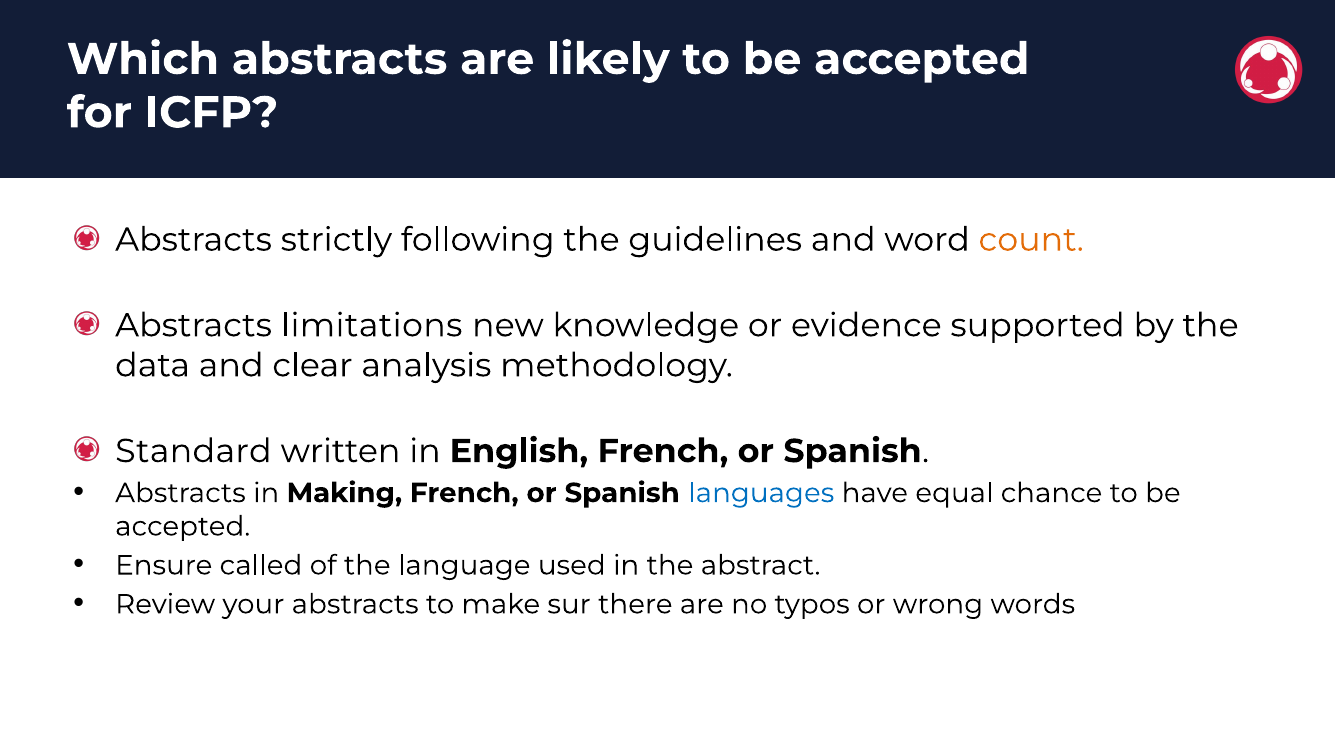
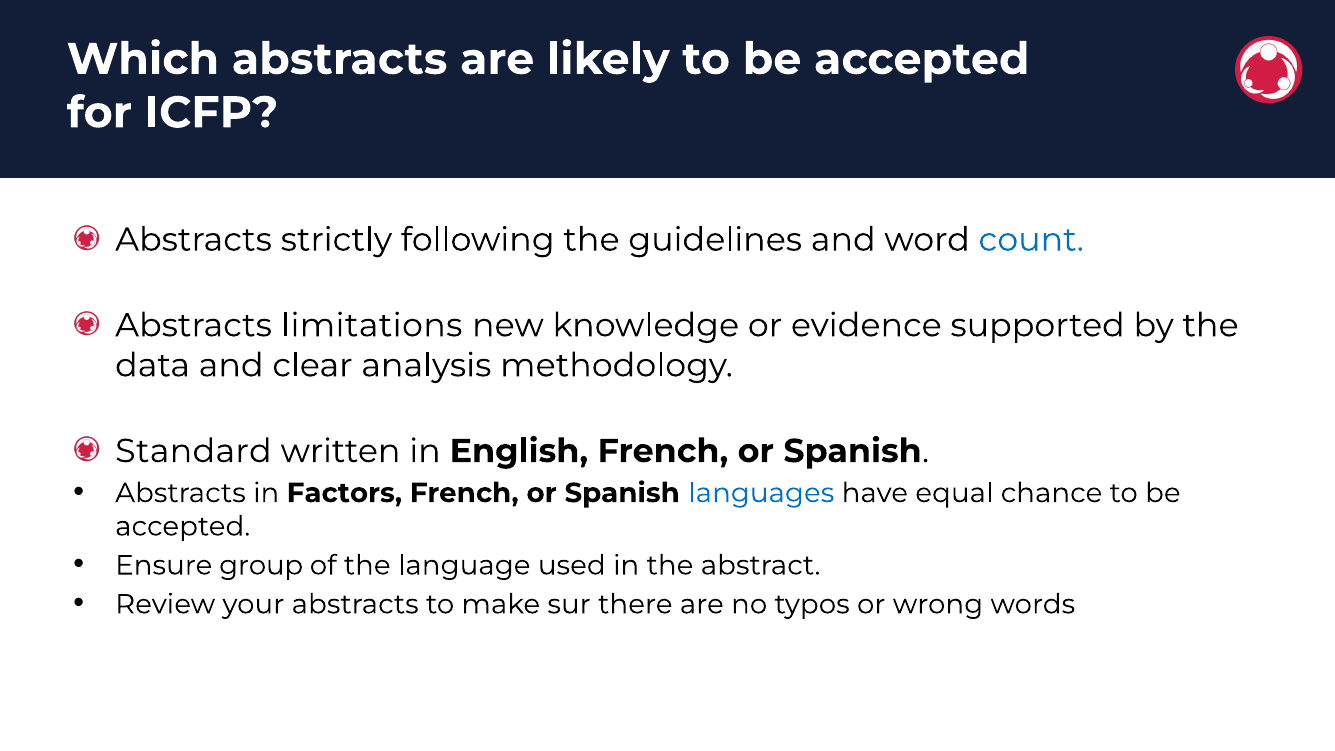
count colour: orange -> blue
Making: Making -> Factors
called: called -> group
